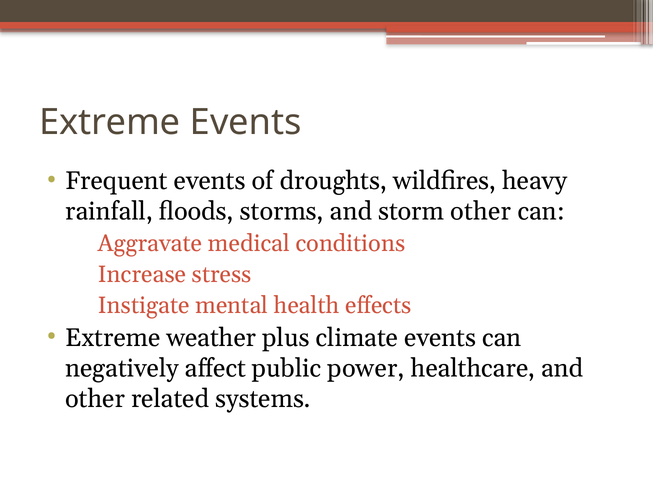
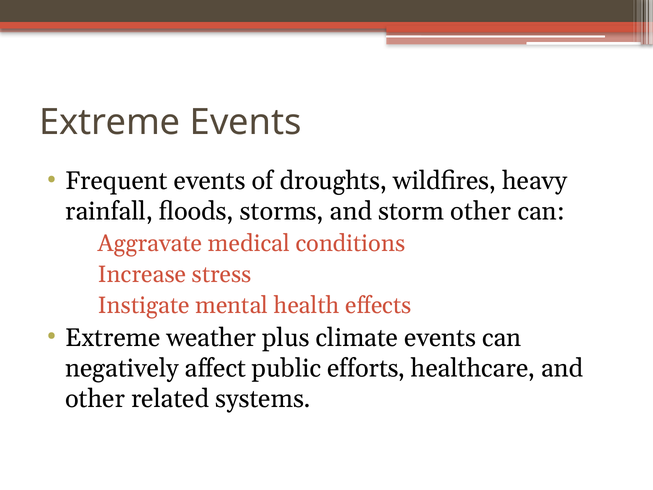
power: power -> efforts
